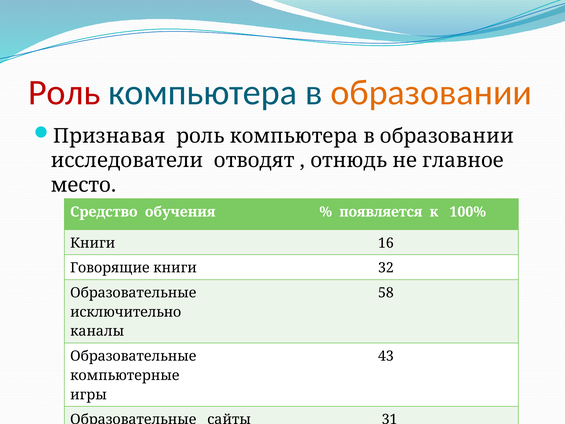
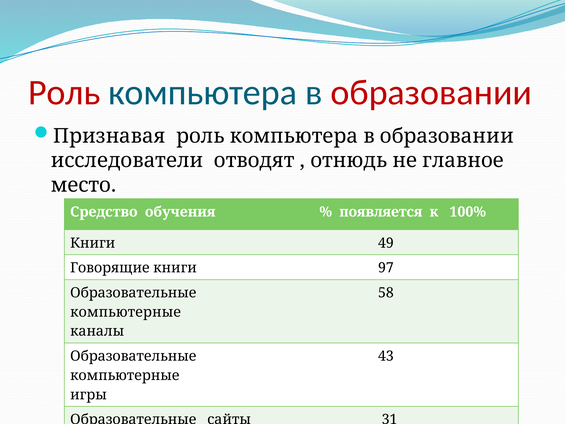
образовании at (431, 92) colour: orange -> red
16: 16 -> 49
32: 32 -> 97
исключительно at (126, 312): исключительно -> компьютерные
